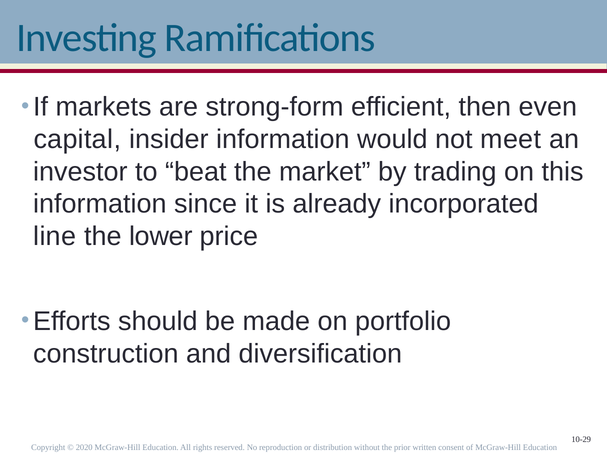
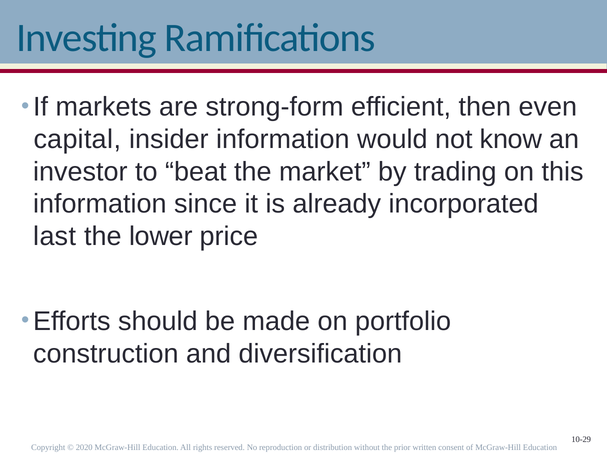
meet: meet -> know
line: line -> last
